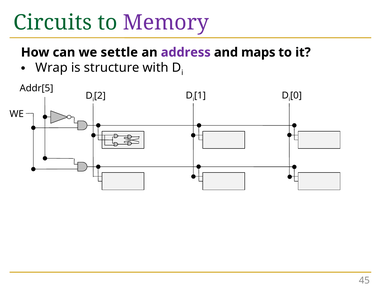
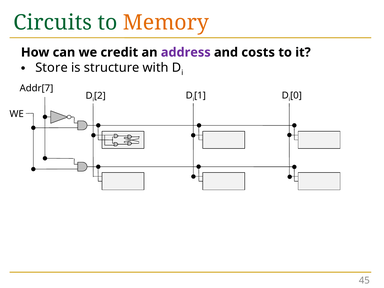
Memory colour: purple -> orange
settle: settle -> credit
maps: maps -> costs
Wrap: Wrap -> Store
Addr[5: Addr[5 -> Addr[7
